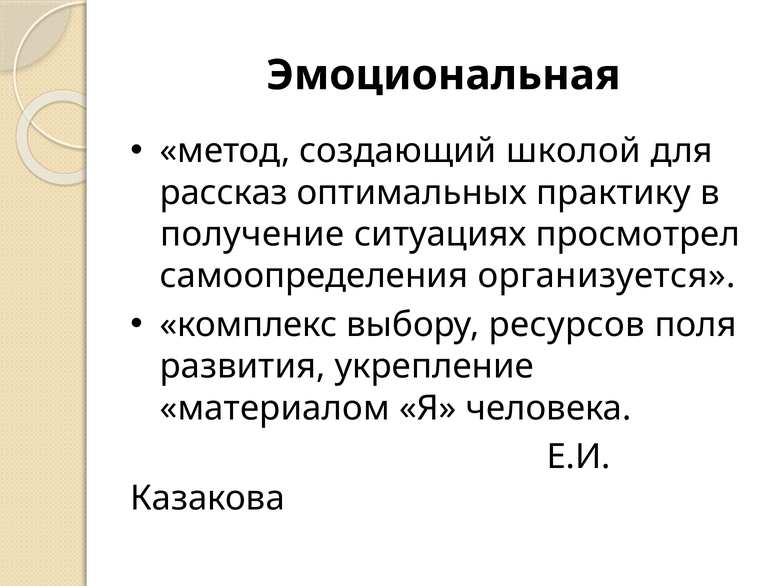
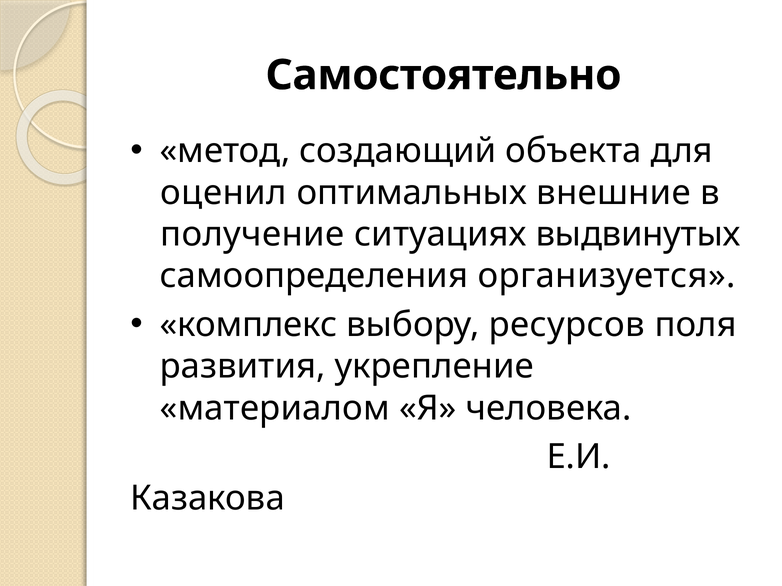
Эмоциональная: Эмоциональная -> Самостоятельно
школой: школой -> объекта
рассказ: рассказ -> оценил
практику: практику -> внешние
просмотрел: просмотрел -> выдвинутых
